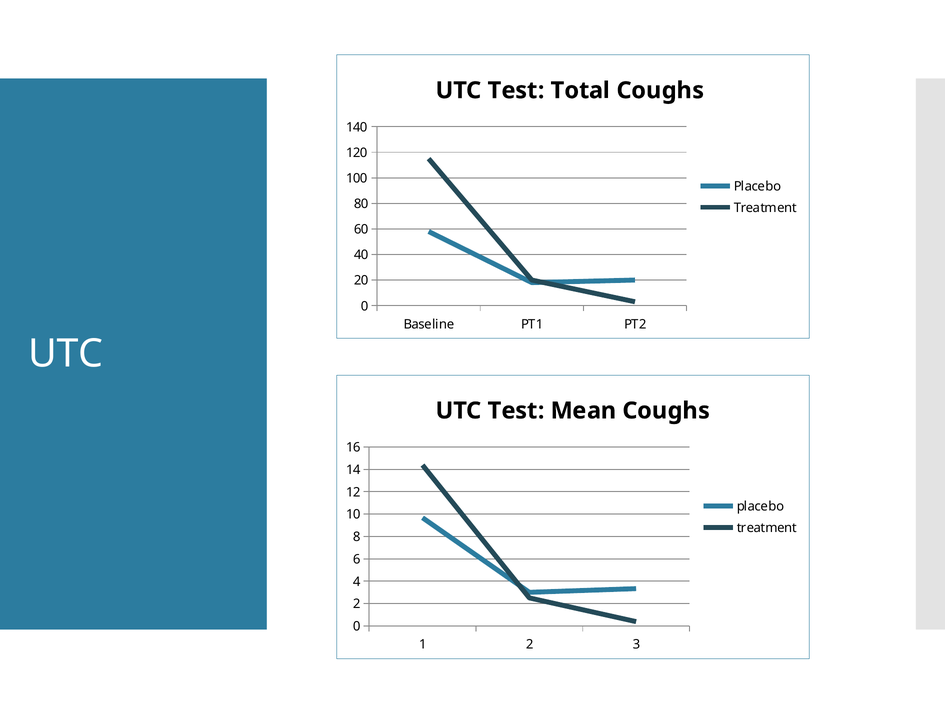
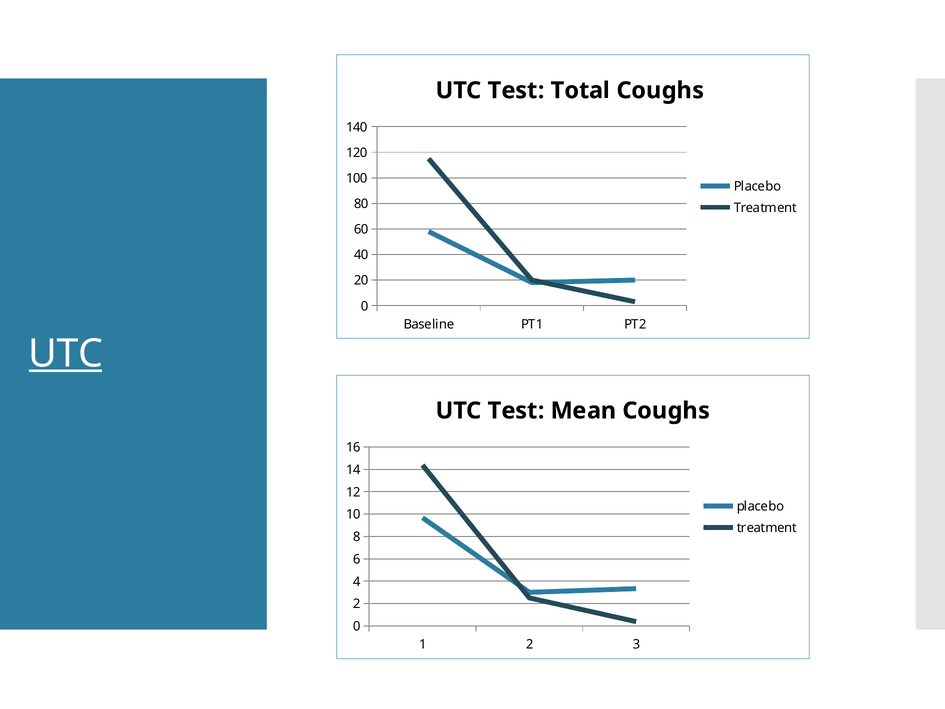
UTC at (66, 354) underline: none -> present
